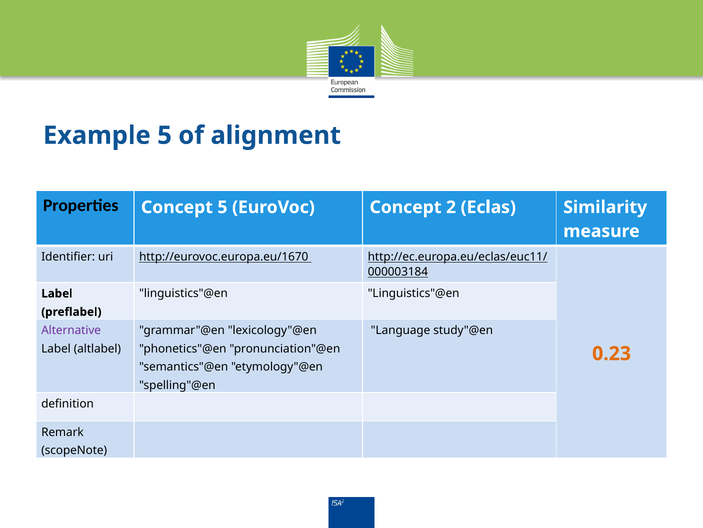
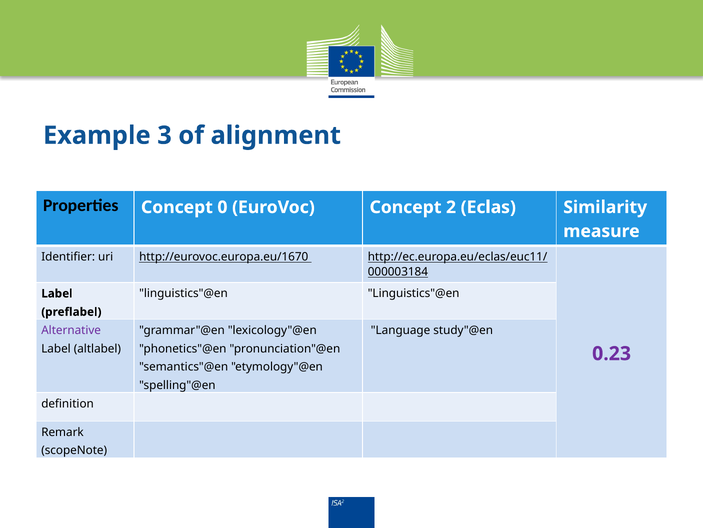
Example 5: 5 -> 3
Concept 5: 5 -> 0
0.23 colour: orange -> purple
